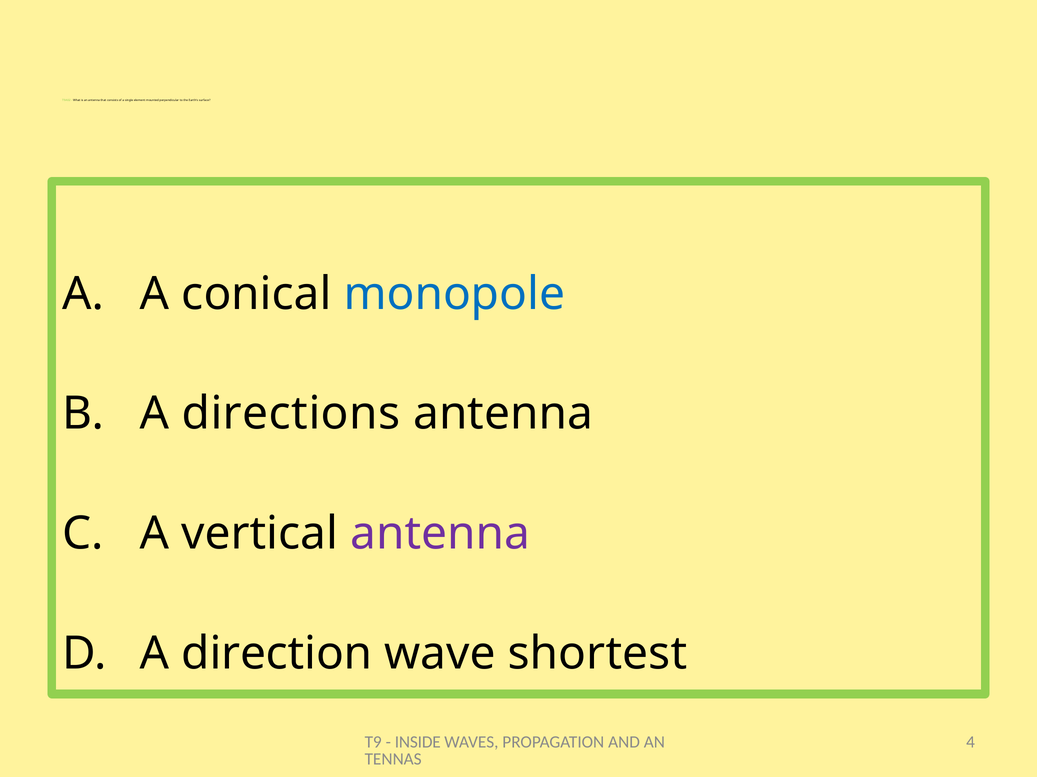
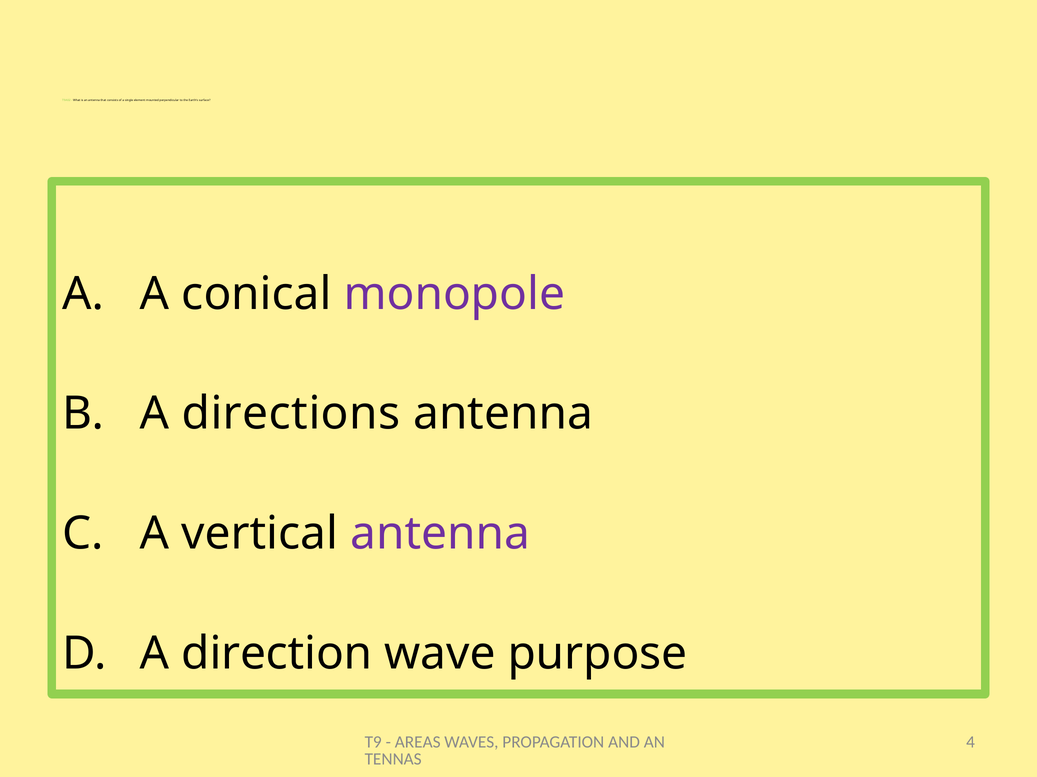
monopole colour: blue -> purple
shortest: shortest -> purpose
INSIDE: INSIDE -> AREAS
